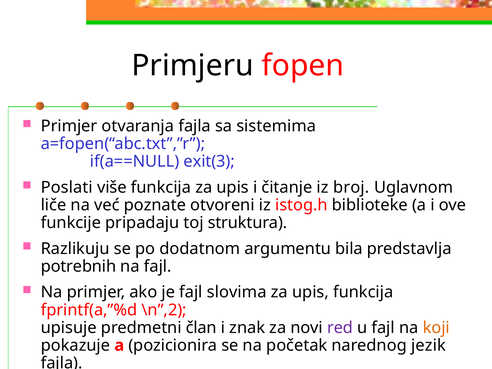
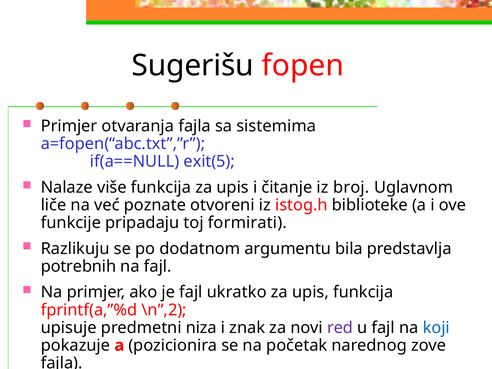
Primjeru: Primjeru -> Sugerišu
exit(3: exit(3 -> exit(5
Poslati: Poslati -> Nalaze
struktura: struktura -> formirati
slovima: slovima -> ukratko
član: član -> niza
koji colour: orange -> blue
jezik: jezik -> zove
